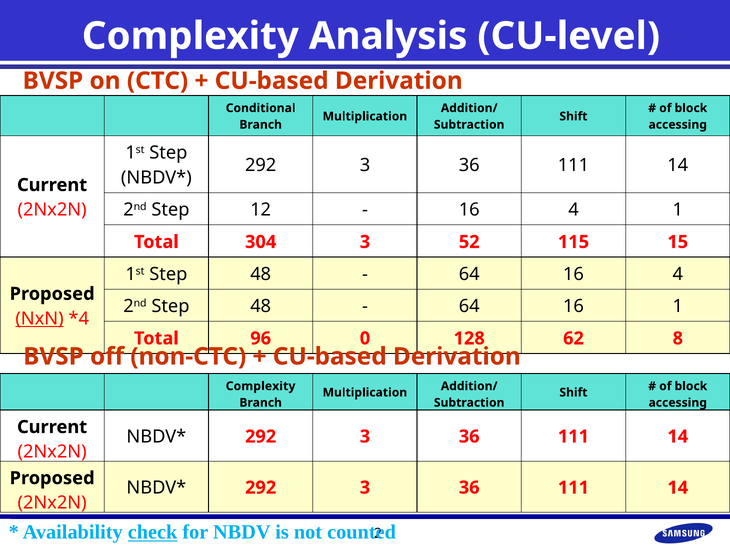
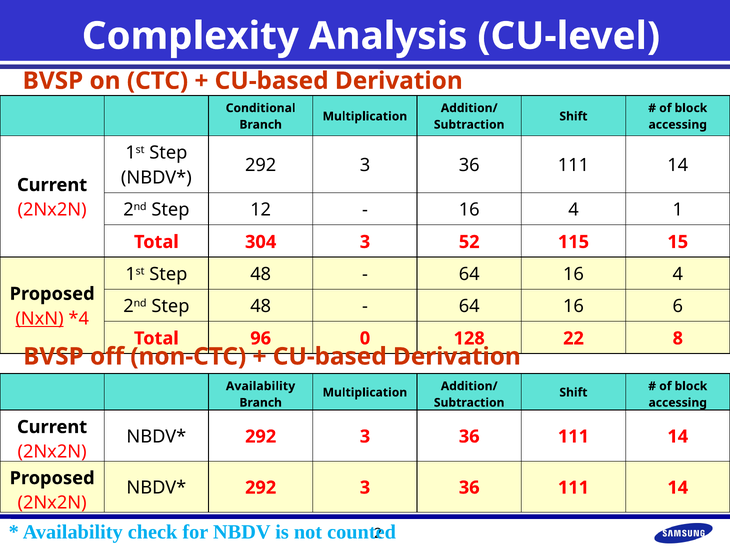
16 1: 1 -> 6
62: 62 -> 22
Complexity at (261, 386): Complexity -> Availability
check underline: present -> none
